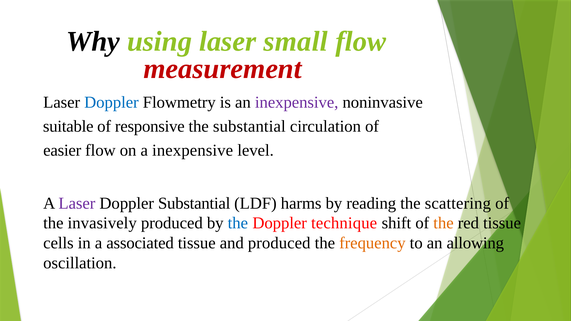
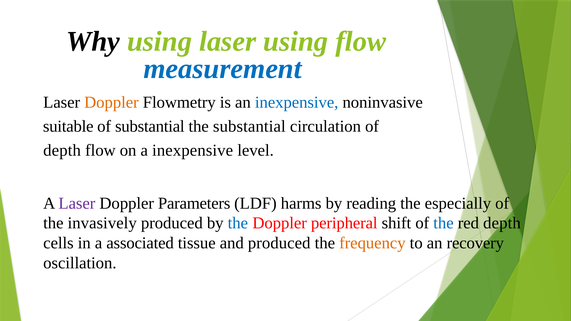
laser small: small -> using
measurement colour: red -> blue
Doppler at (111, 103) colour: blue -> orange
inexpensive at (297, 103) colour: purple -> blue
of responsive: responsive -> substantial
easier at (62, 150): easier -> depth
Doppler Substantial: Substantial -> Parameters
scattering: scattering -> especially
technique: technique -> peripheral
the at (443, 223) colour: orange -> blue
red tissue: tissue -> depth
allowing: allowing -> recovery
